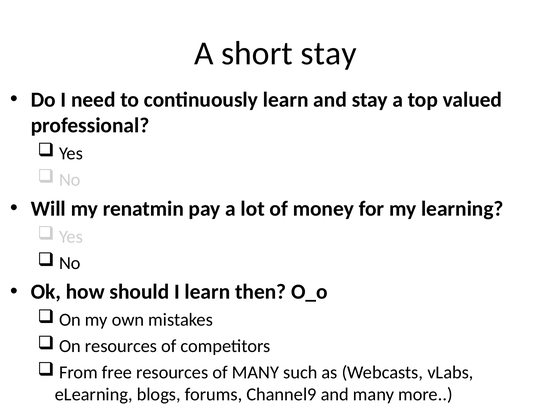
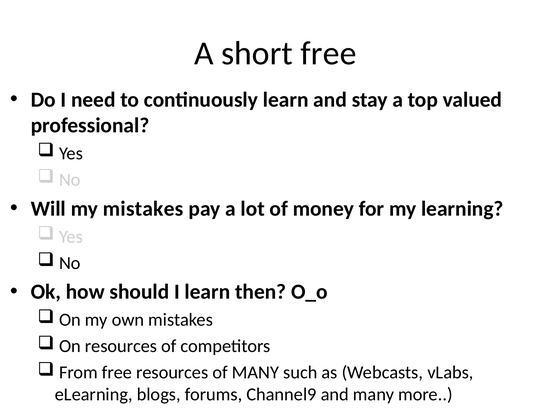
short stay: stay -> free
renatmin at (143, 209): renatmin -> mistakes
